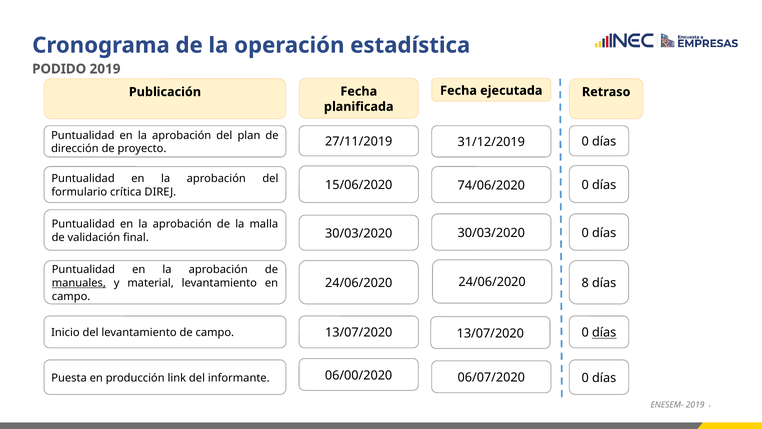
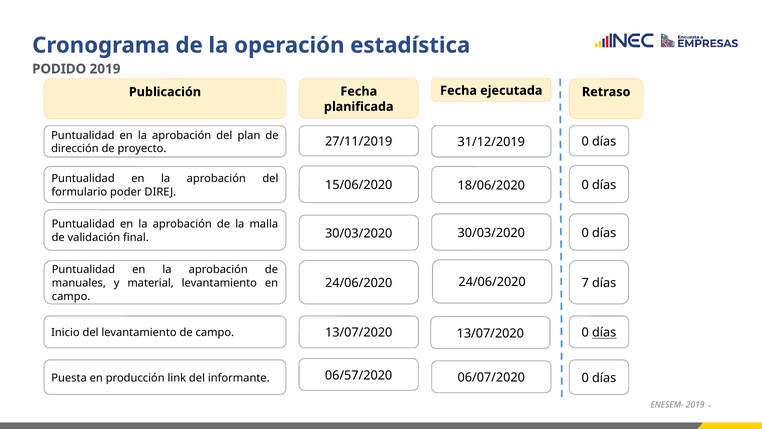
74/06/2020: 74/06/2020 -> 18/06/2020
crítica: crítica -> poder
8: 8 -> 7
manuales underline: present -> none
06/00/2020: 06/00/2020 -> 06/57/2020
